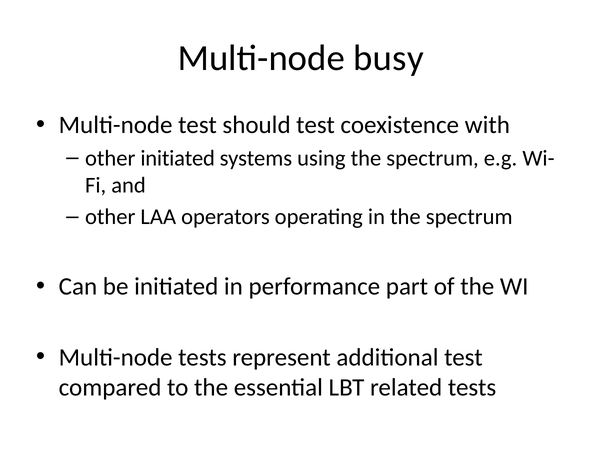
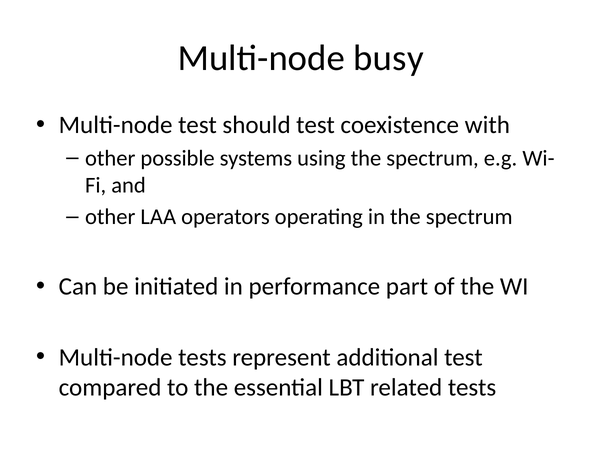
other initiated: initiated -> possible
